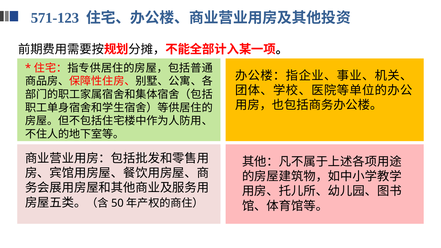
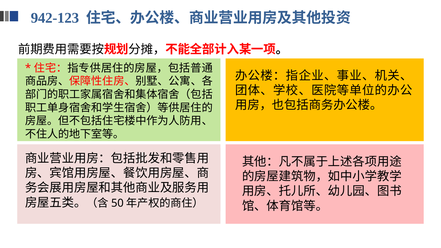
571-123: 571-123 -> 942-123
